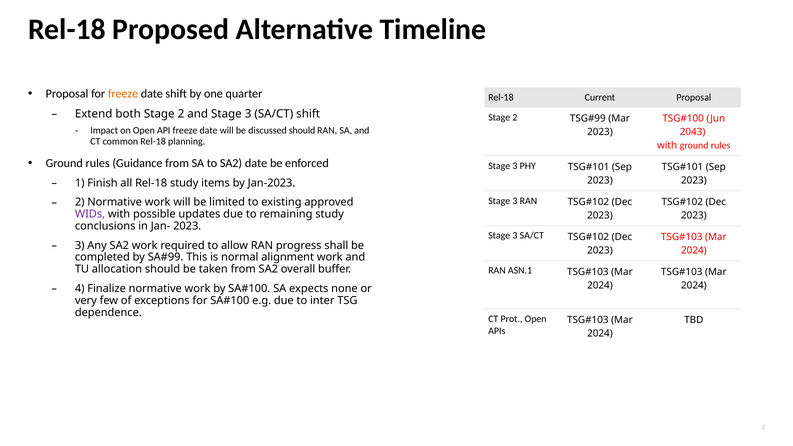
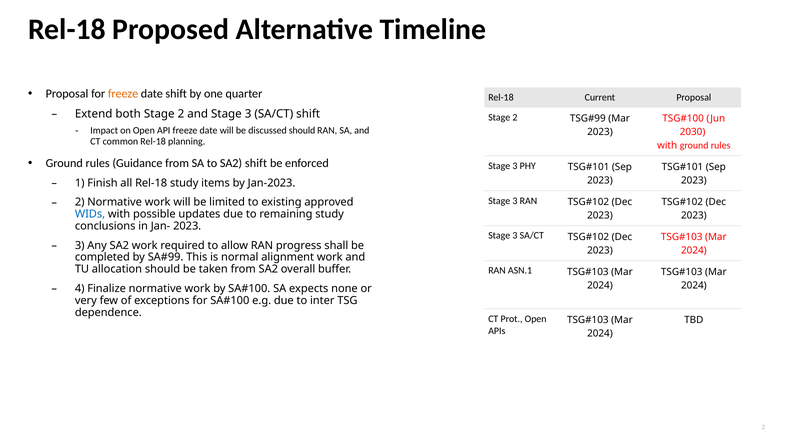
2043: 2043 -> 2030
SA2 date: date -> shift
WIDs colour: purple -> blue
